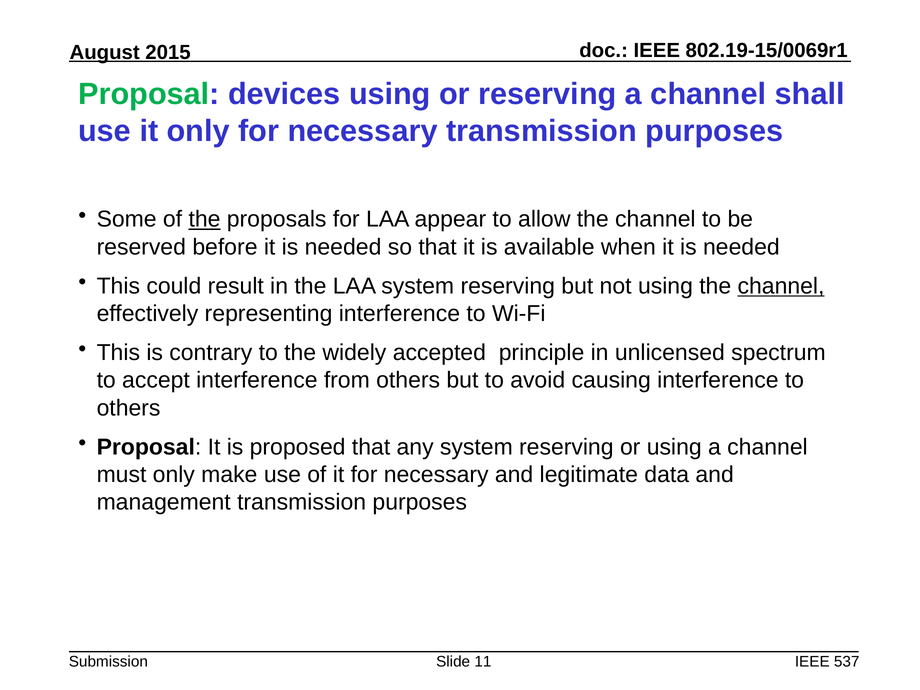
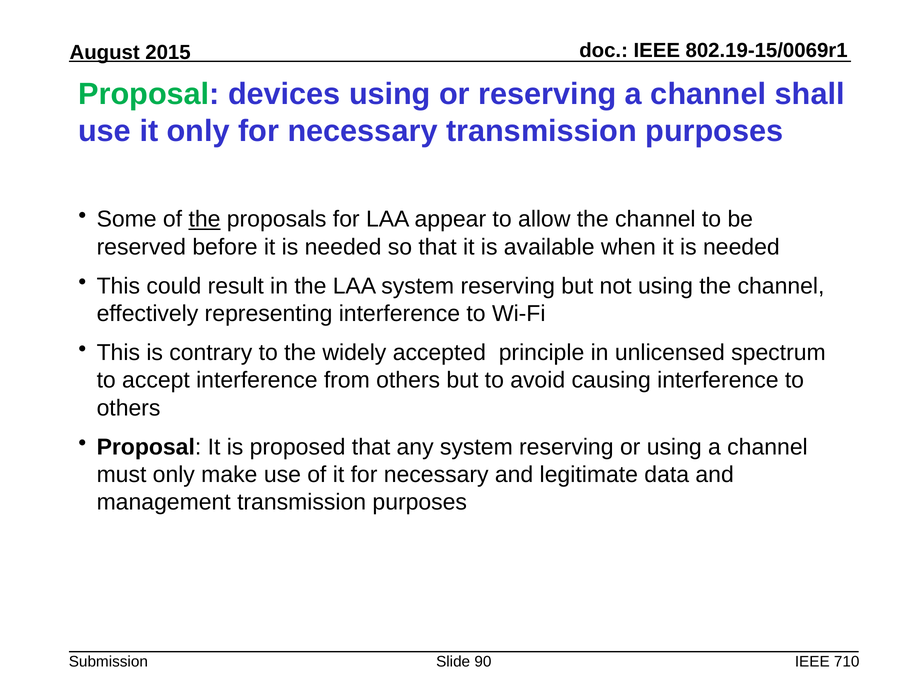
channel at (781, 286) underline: present -> none
11: 11 -> 90
537: 537 -> 710
